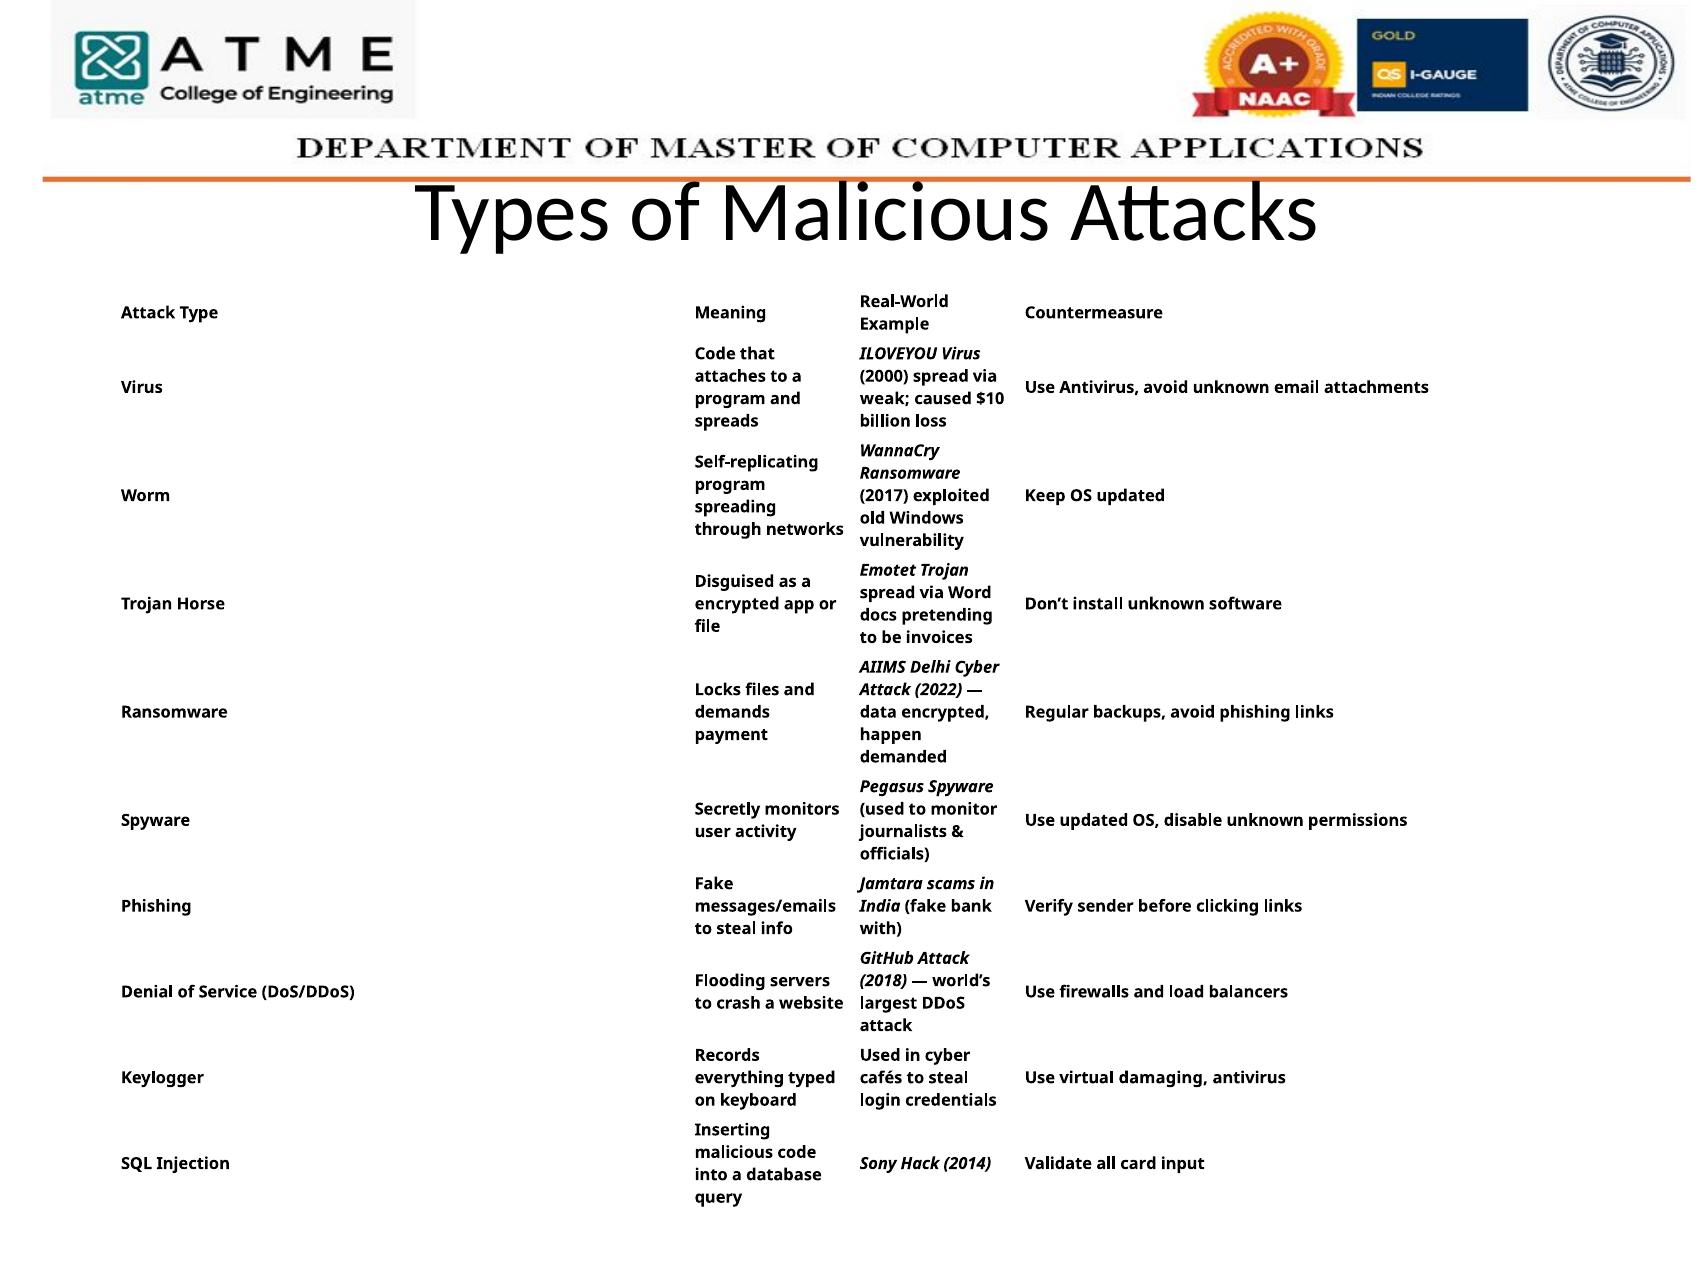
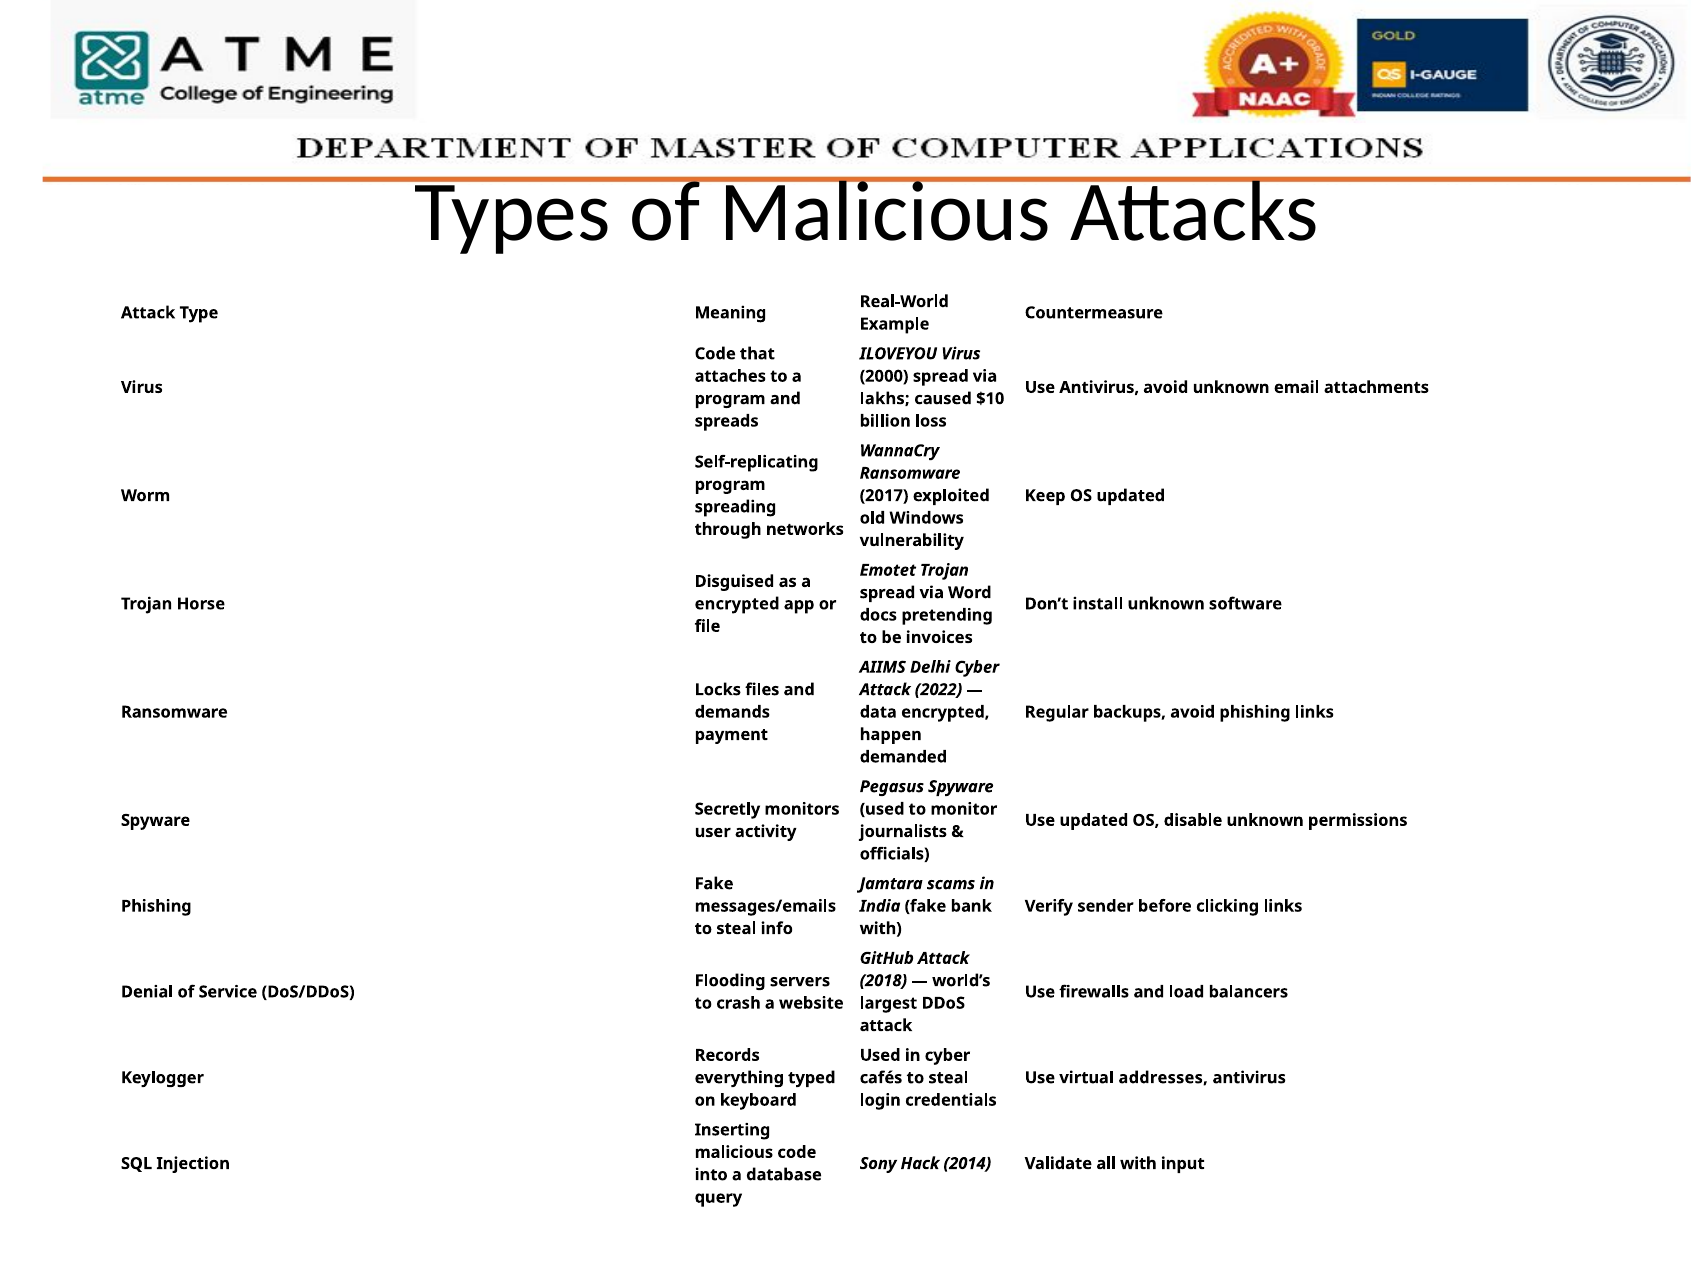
weak: weak -> lakhs
damaging: damaging -> addresses
all card: card -> with
